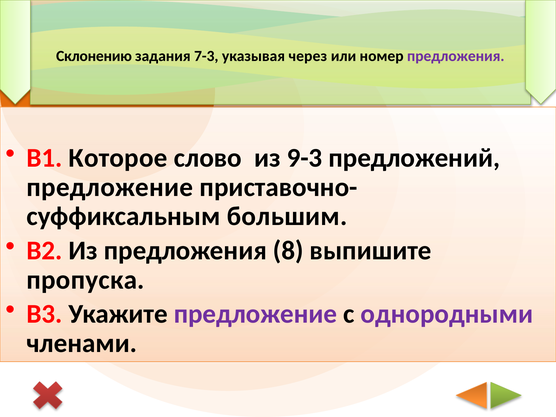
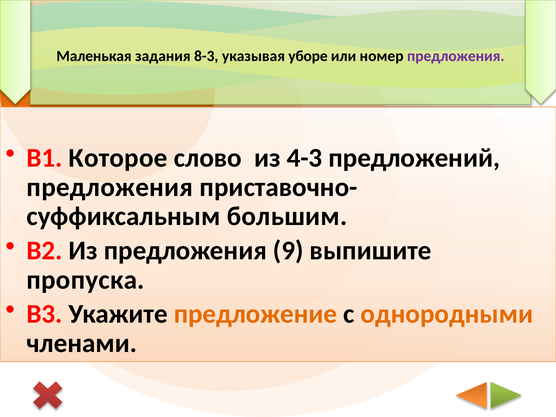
Склонению: Склонению -> Маленькая
7-3: 7-3 -> 8-3
через: через -> уборе
9-3: 9-3 -> 4-3
предложение at (110, 187): предложение -> предложения
8: 8 -> 9
предложение at (255, 314) colour: purple -> orange
однородными colour: purple -> orange
